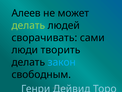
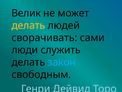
Алеев: Алеев -> Велик
делать at (28, 25) colour: light green -> yellow
творить: творить -> служить
